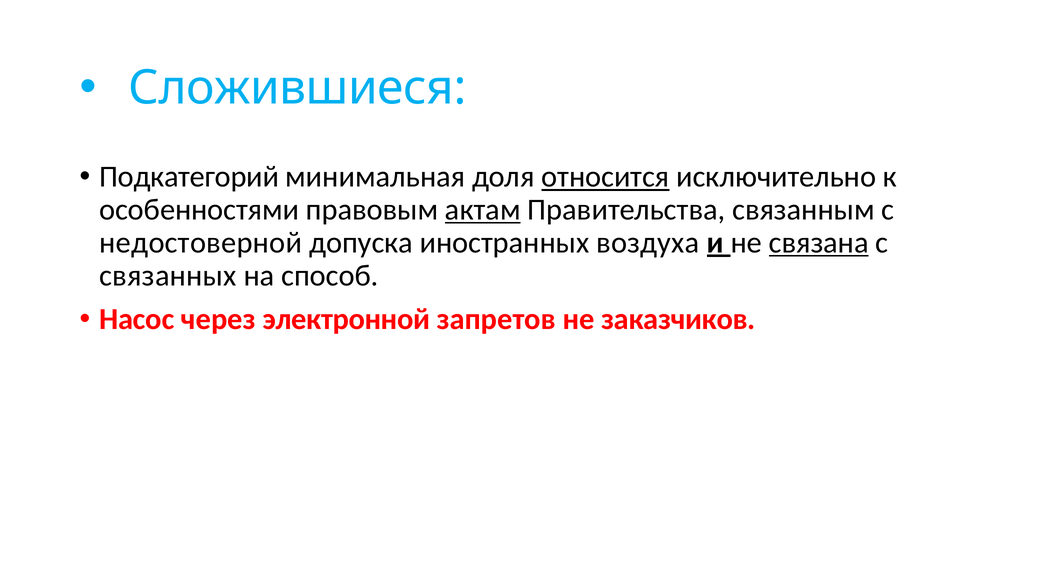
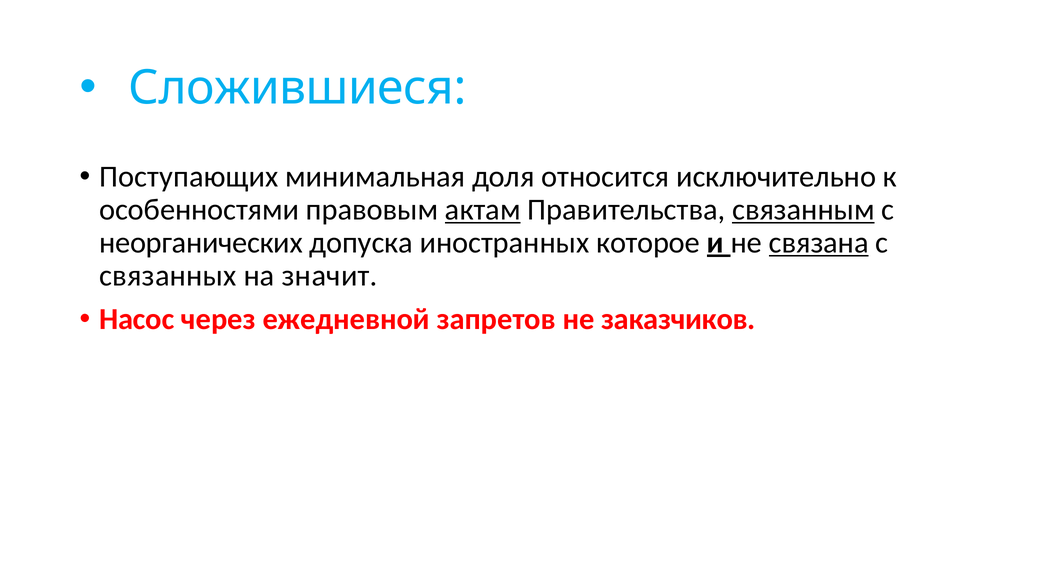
Подкатегорий: Подкатегорий -> Поступающих
относится underline: present -> none
связанным underline: none -> present
недостоверной: недостоверной -> неорганических
воздуха: воздуха -> которое
способ: способ -> значит
электронной: электронной -> ежедневной
